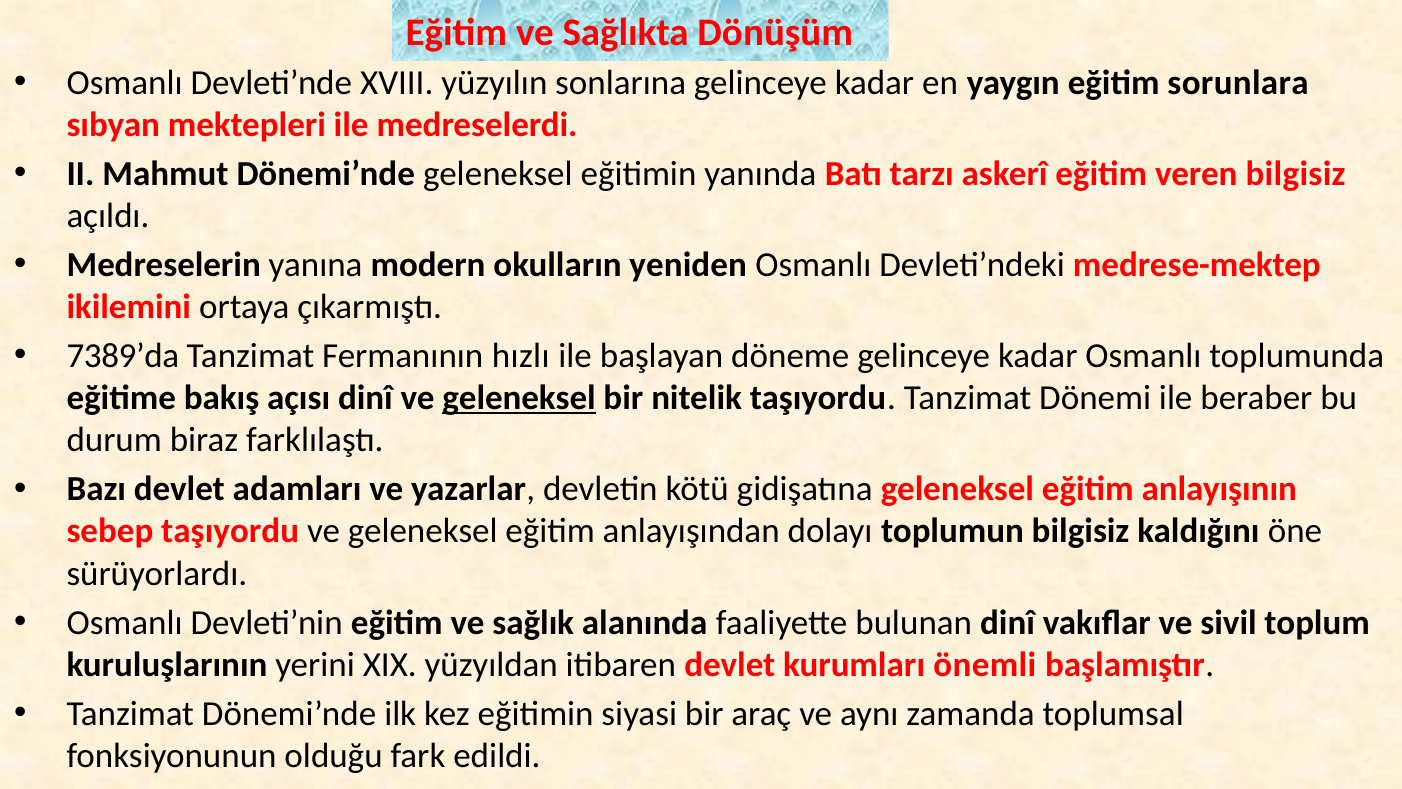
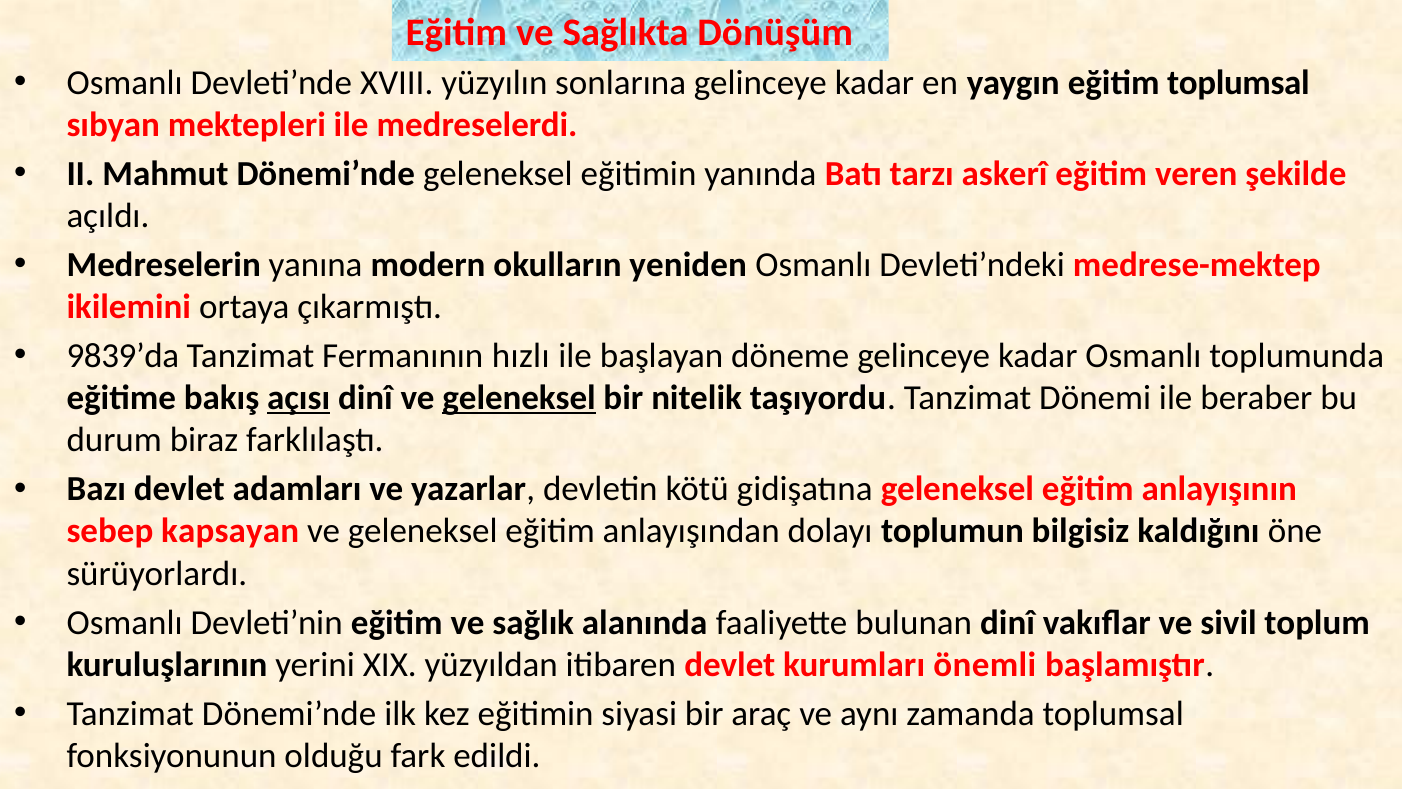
sorunlara at (1238, 83): sorunlara -> toplumsal
veren bilgisiz: bilgisiz -> şekilde
7389’da: 7389’da -> 9839’da
açısı underline: none -> present
sebep taşıyordu: taşıyordu -> kapsayan
